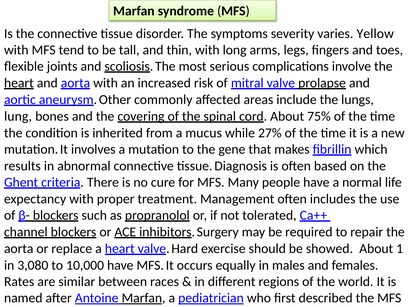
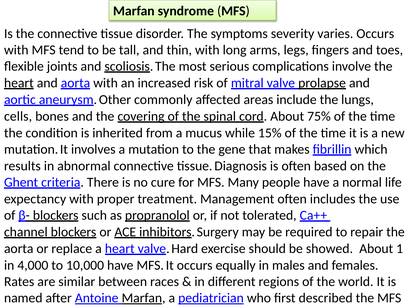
varies Yellow: Yellow -> Occurs
lung: lung -> cells
27%: 27% -> 15%
3,080: 3,080 -> 4,000
